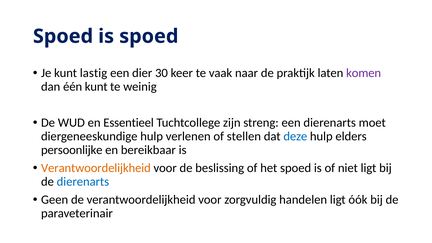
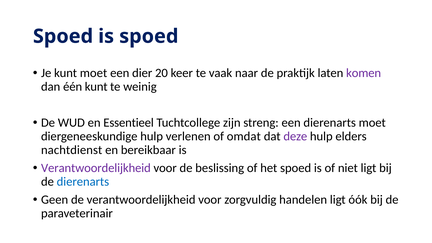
kunt lastig: lastig -> moet
30: 30 -> 20
stellen: stellen -> omdat
deze colour: blue -> purple
persoonlijke: persoonlijke -> nachtdienst
Verantwoordelijkheid at (96, 168) colour: orange -> purple
